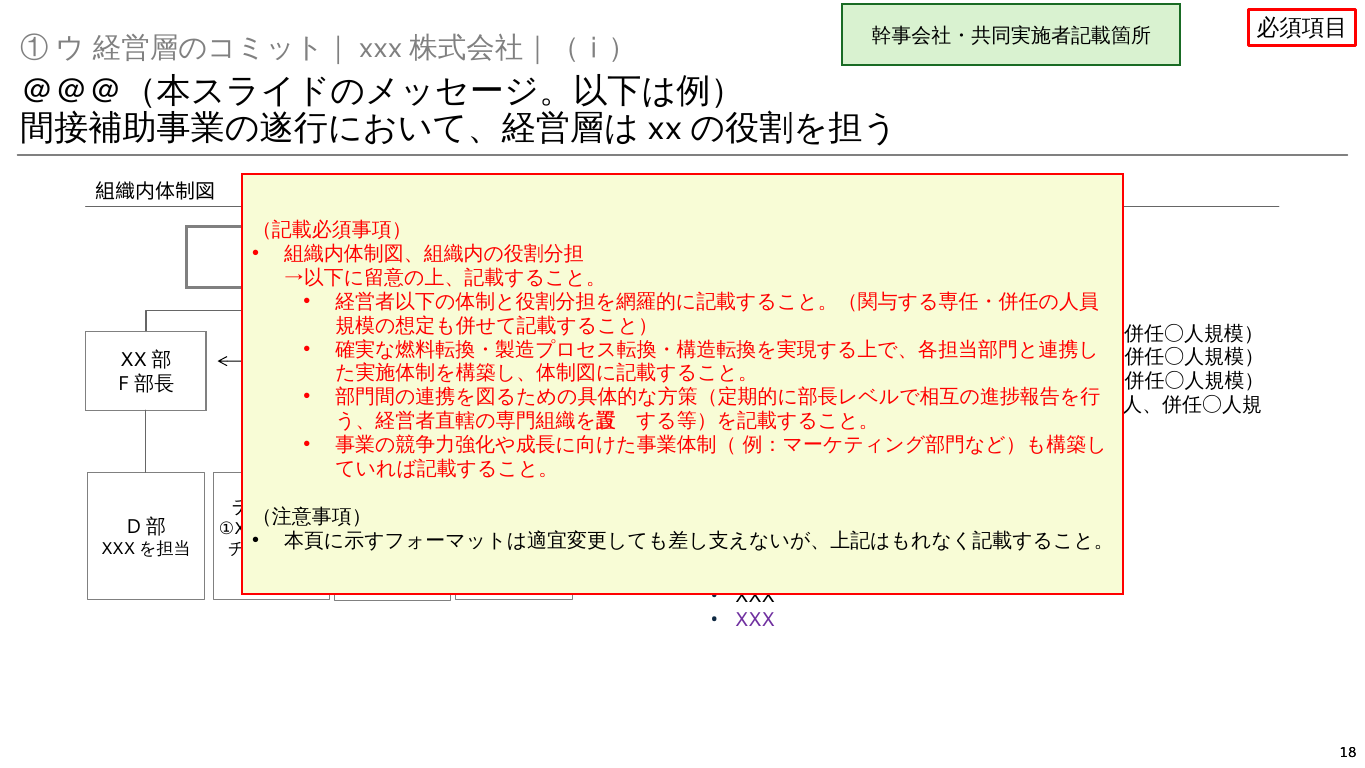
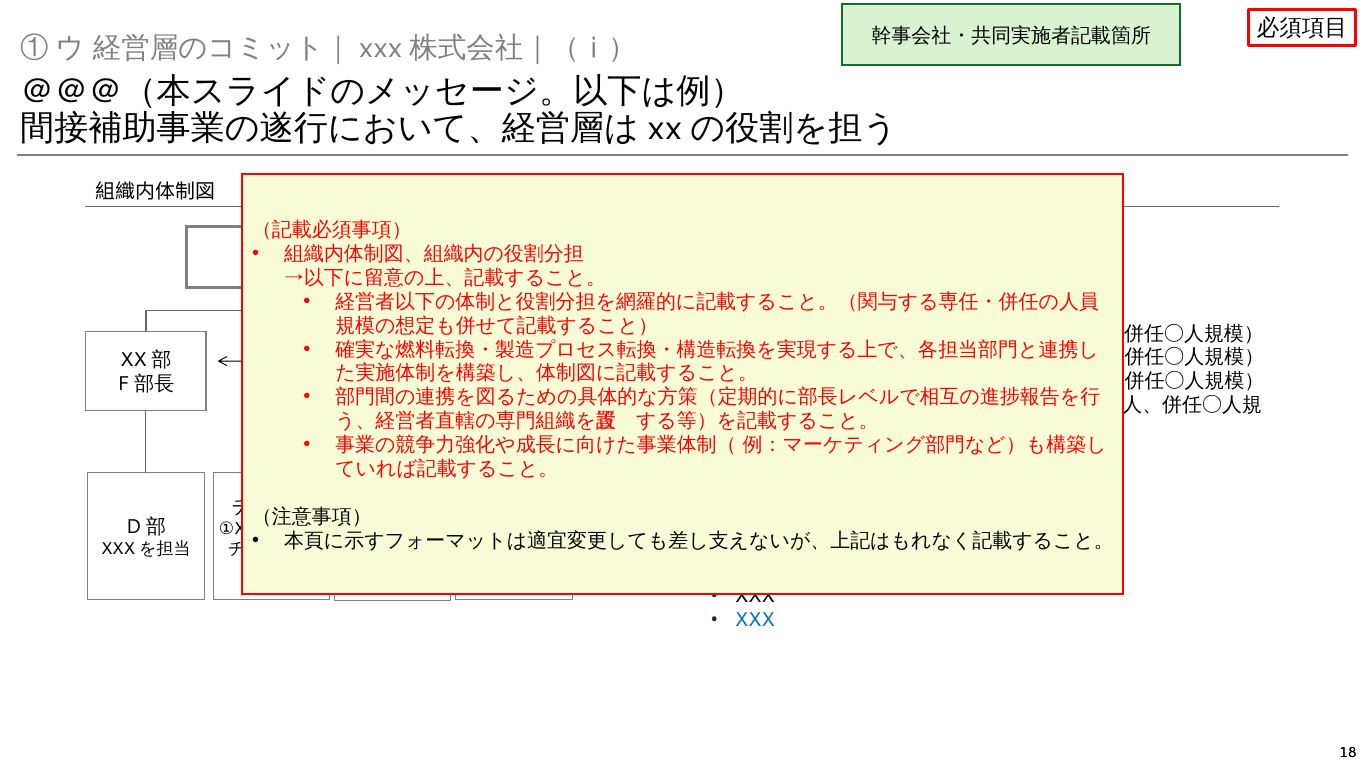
XXX at (755, 620) colour: purple -> blue
